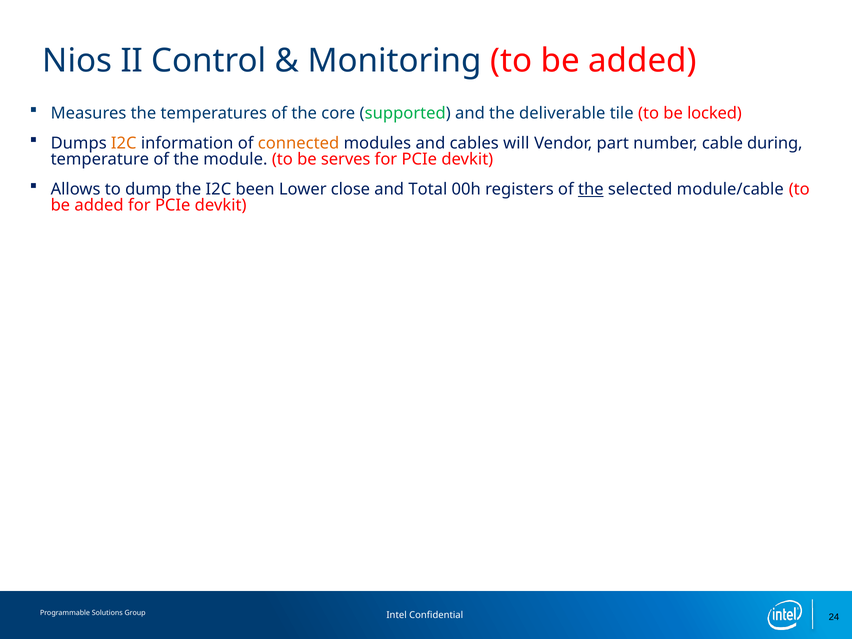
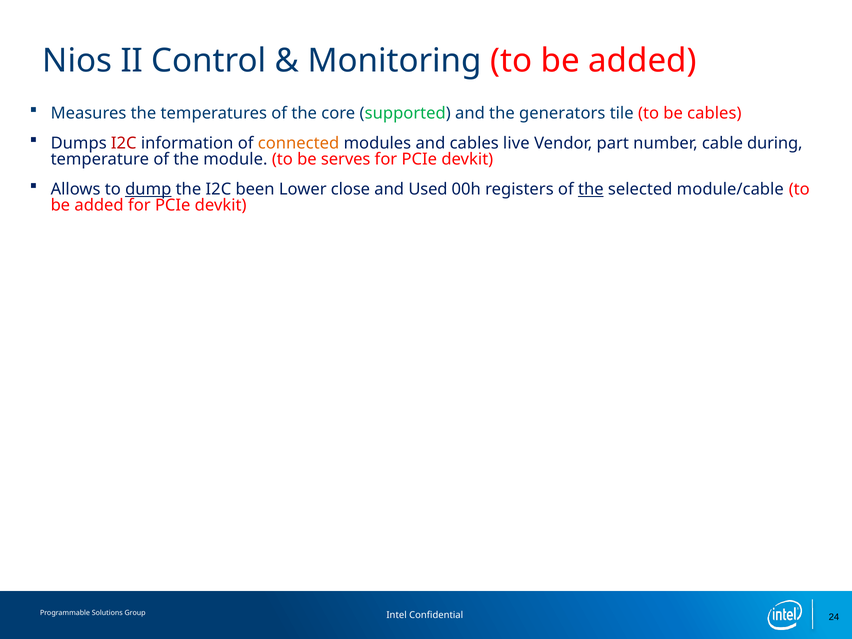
deliverable: deliverable -> generators
be locked: locked -> cables
I2C at (124, 143) colour: orange -> red
will: will -> live
dump underline: none -> present
Total: Total -> Used
